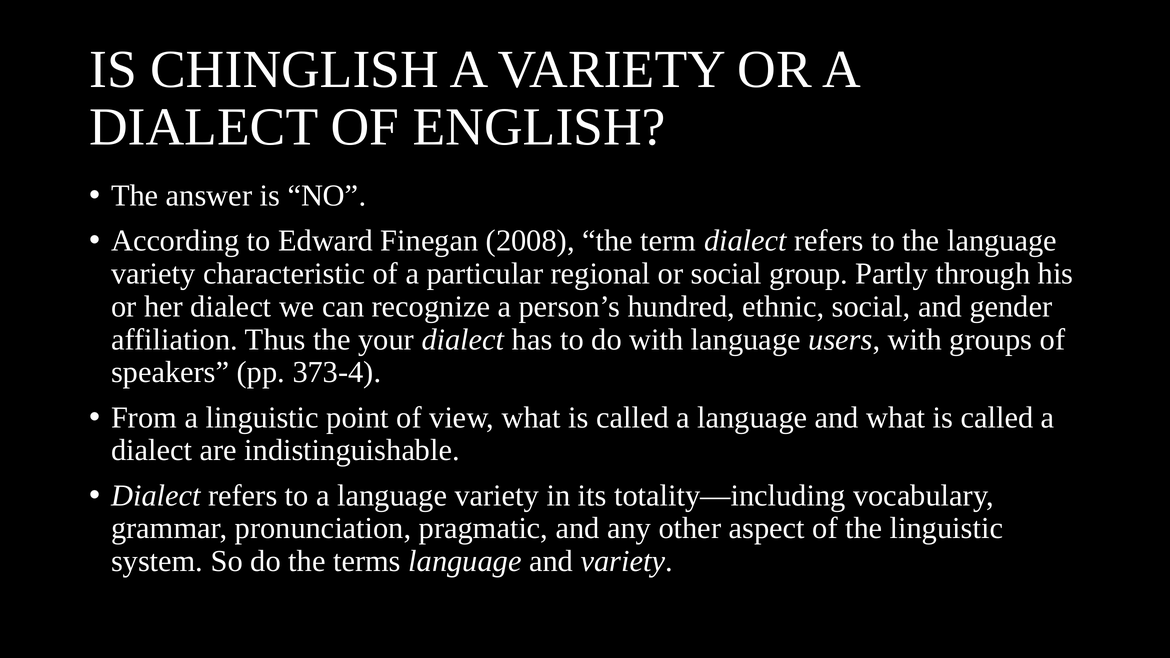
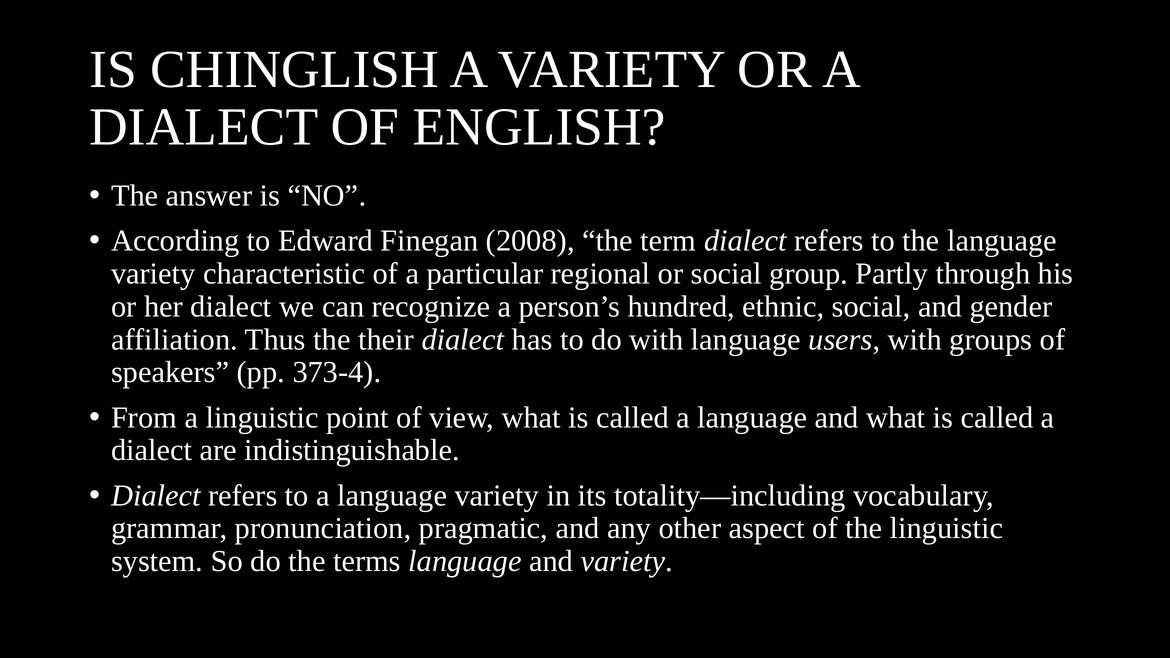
your: your -> their
